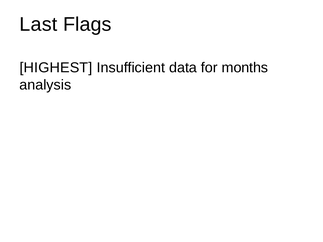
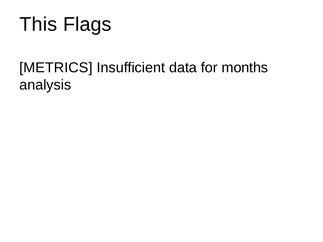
Last: Last -> This
HIGHEST: HIGHEST -> METRICS
